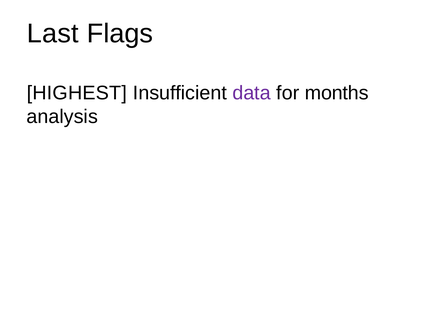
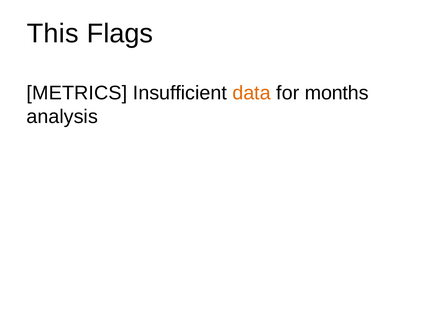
Last: Last -> This
HIGHEST: HIGHEST -> METRICS
data colour: purple -> orange
